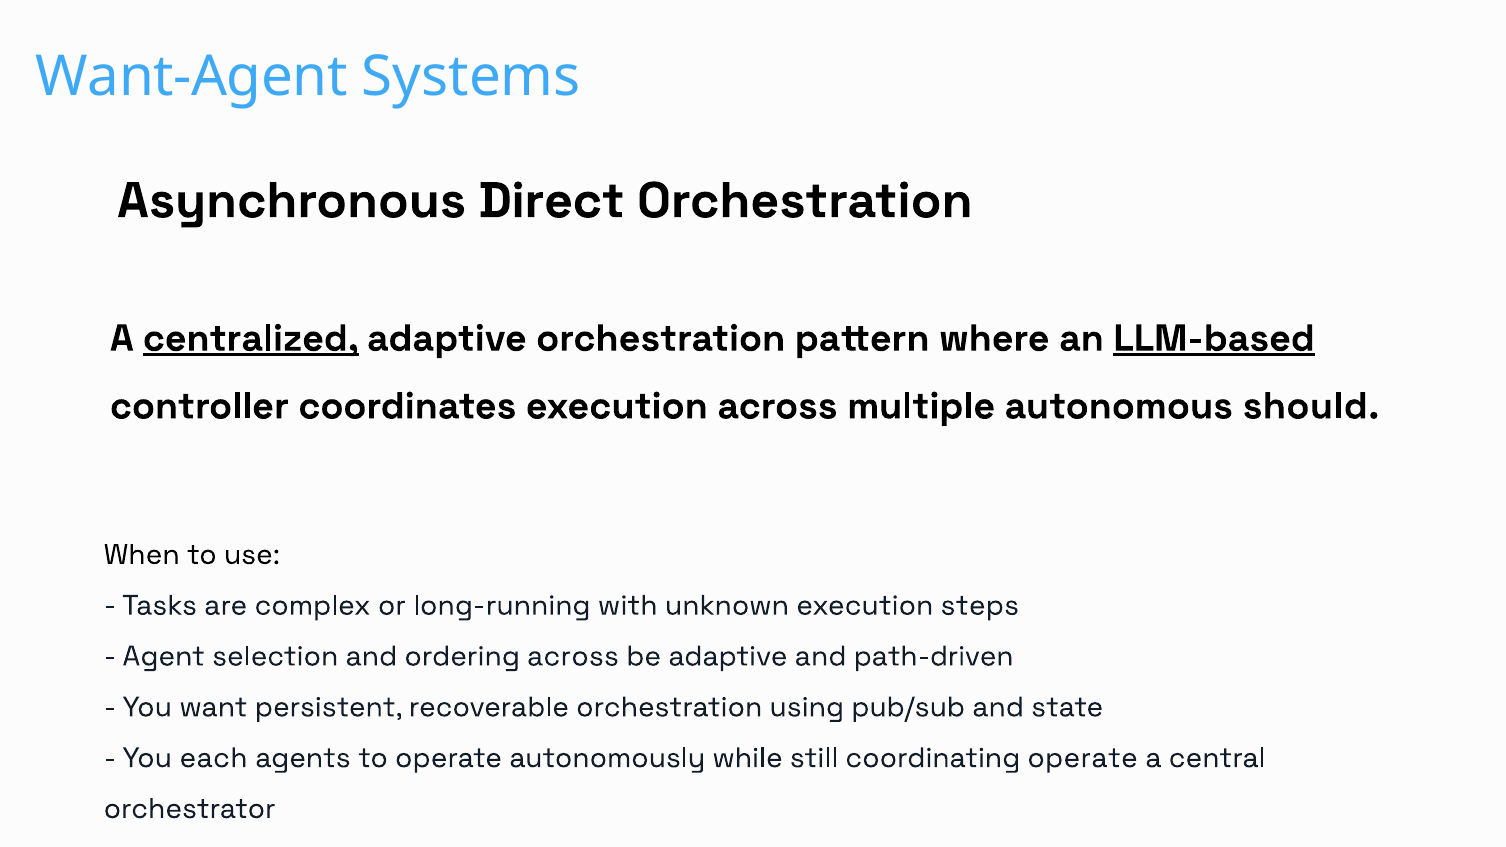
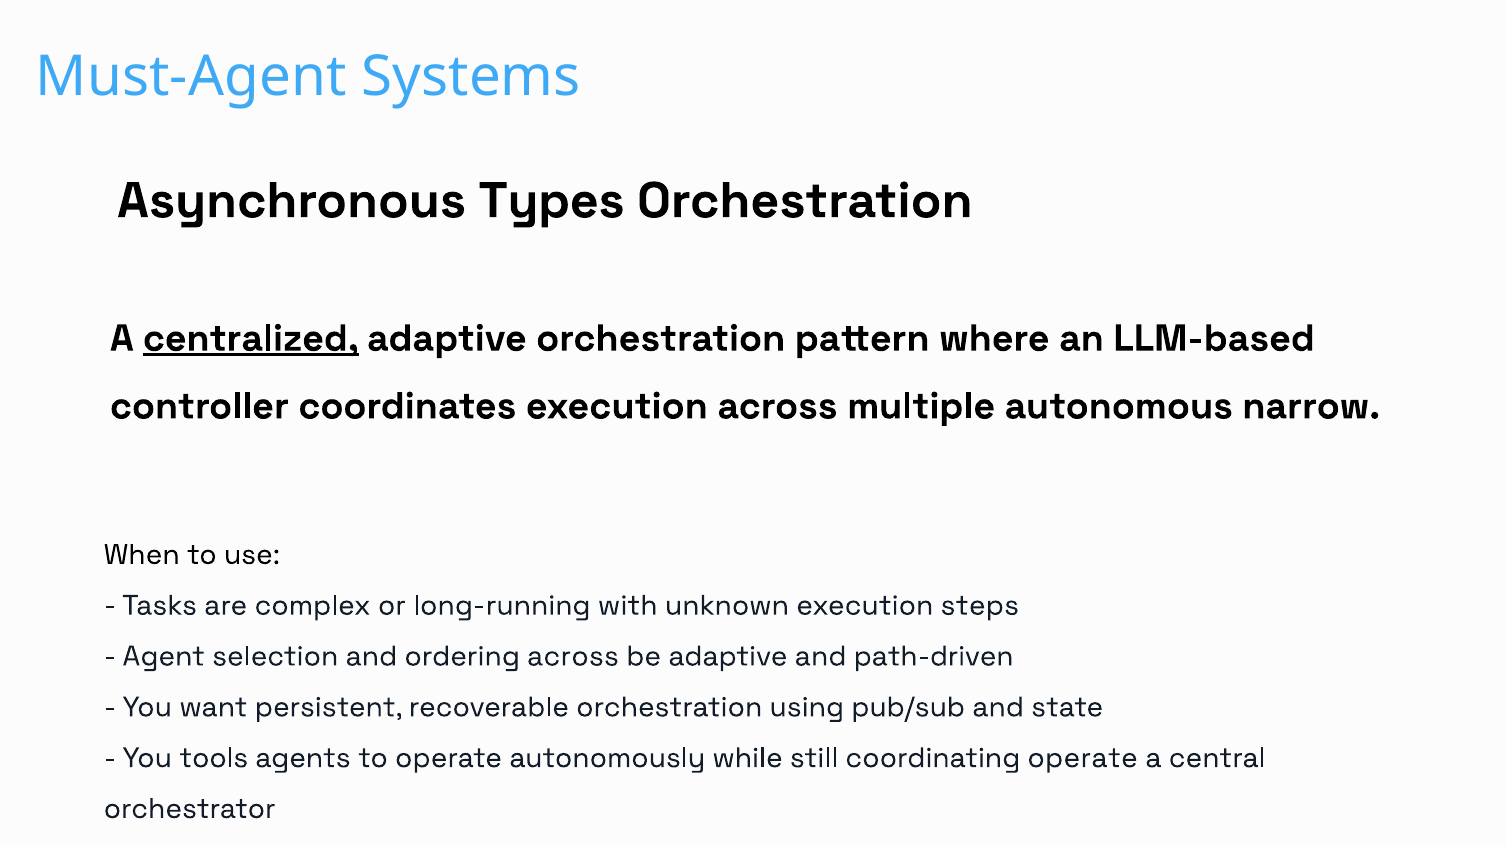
Want-Agent: Want-Agent -> Must-Agent
Direct: Direct -> Types
LLM-based underline: present -> none
should: should -> narrow
each: each -> tools
